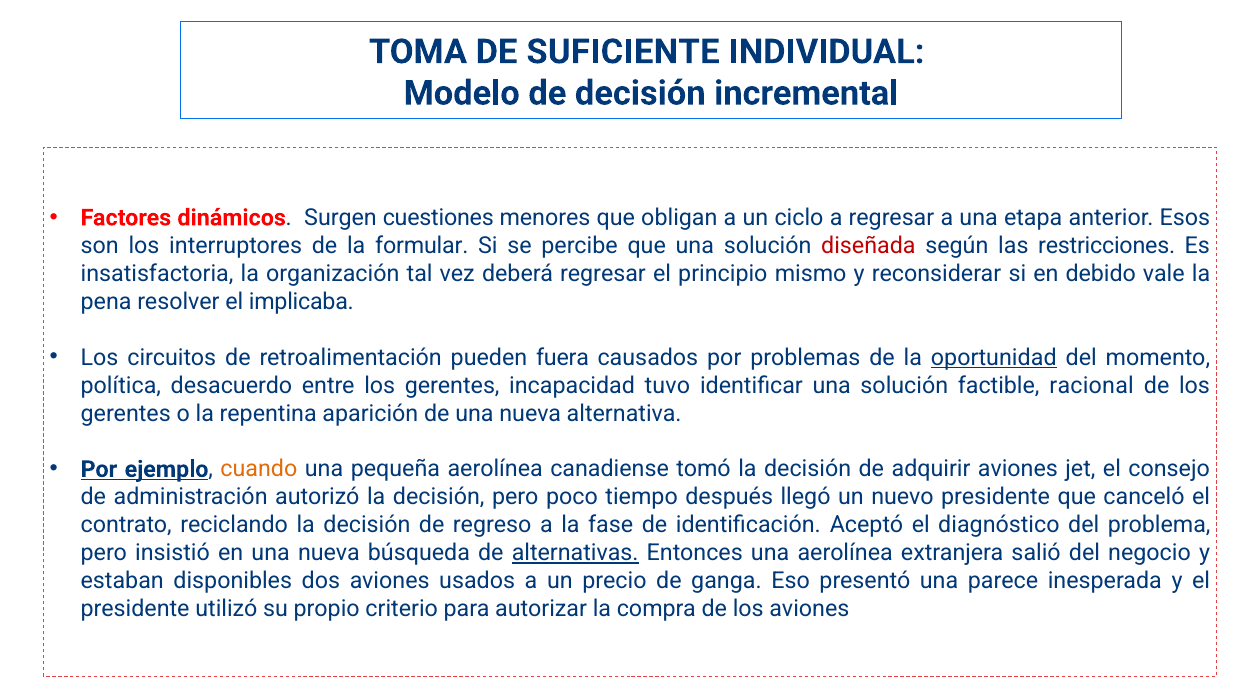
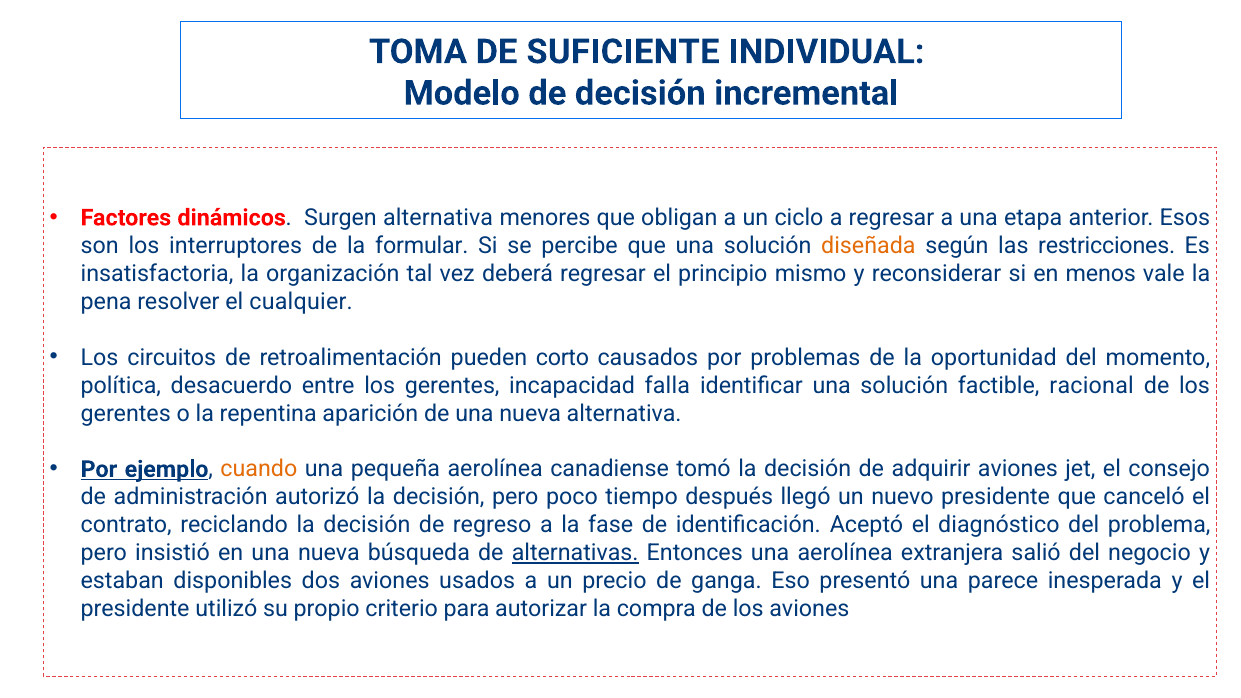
Surgen cuestiones: cuestiones -> alternativa
diseñada colour: red -> orange
debido: debido -> menos
implicaba: implicaba -> cualquier
fuera: fuera -> corto
oportunidad underline: present -> none
tuvo: tuvo -> falla
